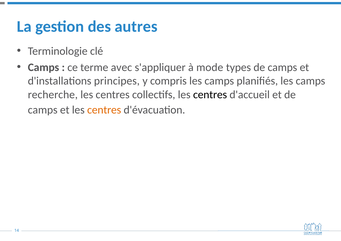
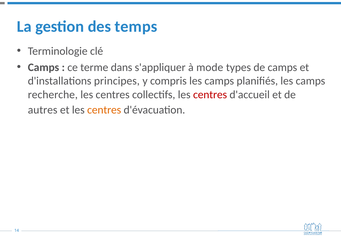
autres: autres -> temps
avec: avec -> dans
centres at (210, 95) colour: black -> red
camps at (43, 110): camps -> autres
